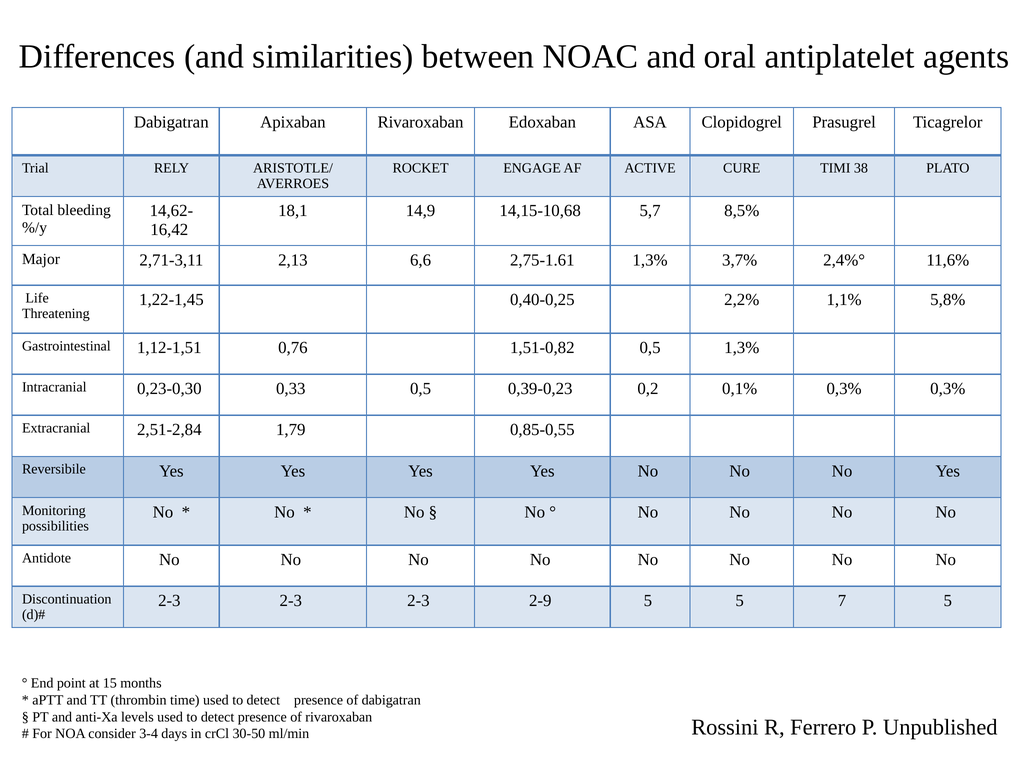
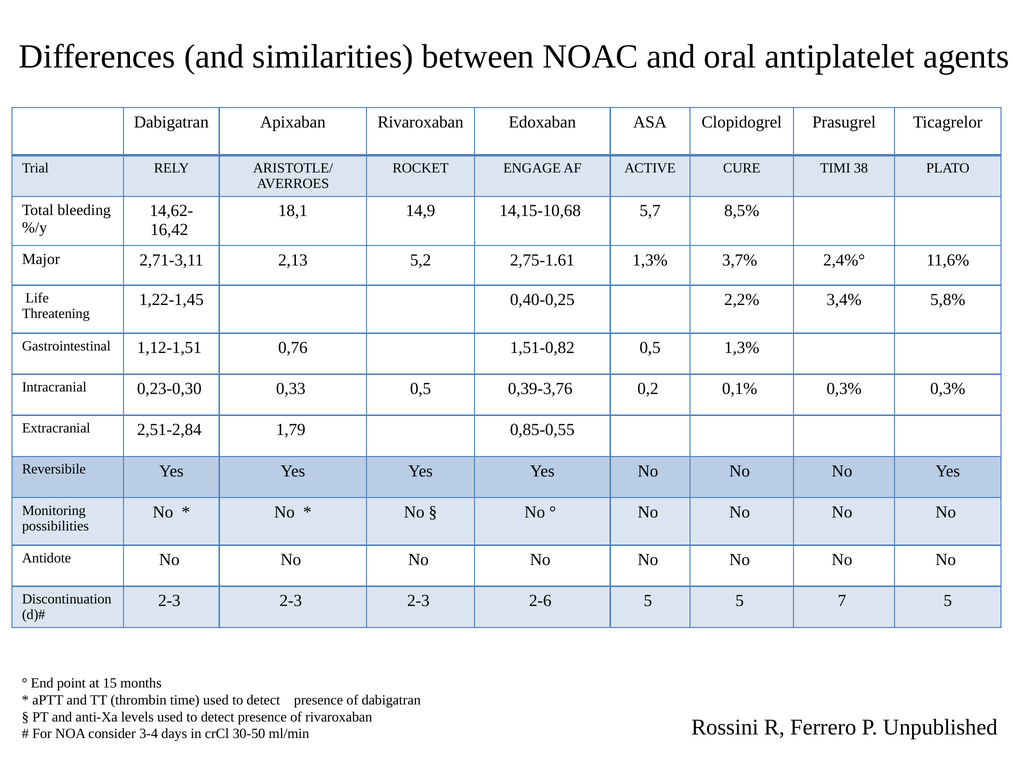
6,6: 6,6 -> 5,2
1,1%: 1,1% -> 3,4%
0,39-0,23: 0,39-0,23 -> 0,39-3,76
2-9: 2-9 -> 2-6
